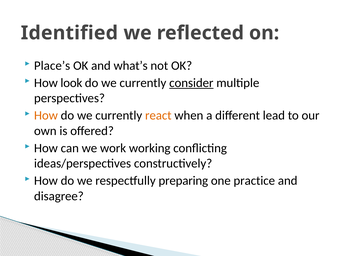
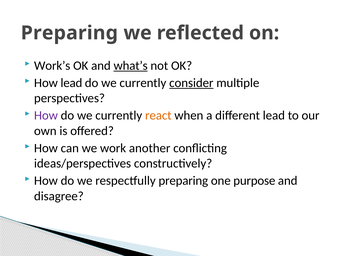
Identified at (69, 33): Identified -> Preparing
Place’s: Place’s -> Work’s
what’s underline: none -> present
How look: look -> lead
How at (46, 115) colour: orange -> purple
working: working -> another
practice: practice -> purpose
